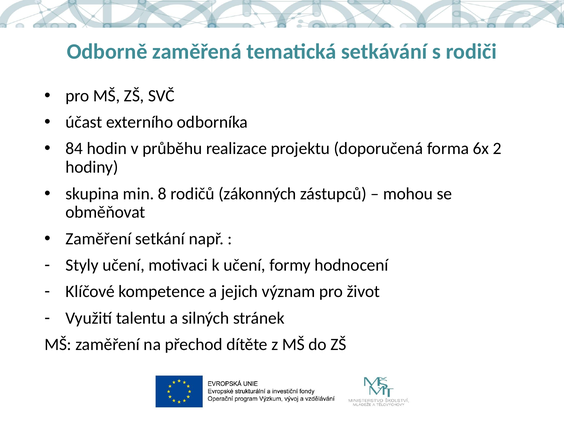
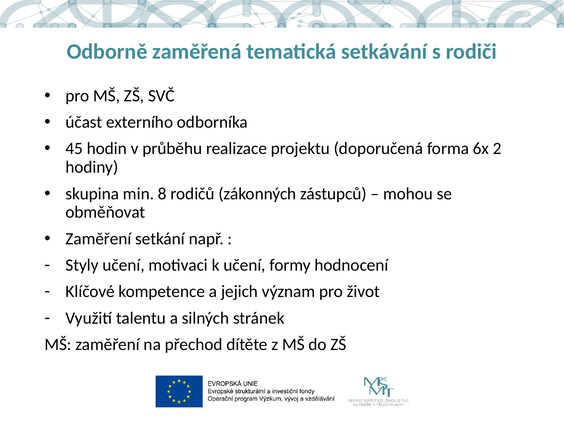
84: 84 -> 45
